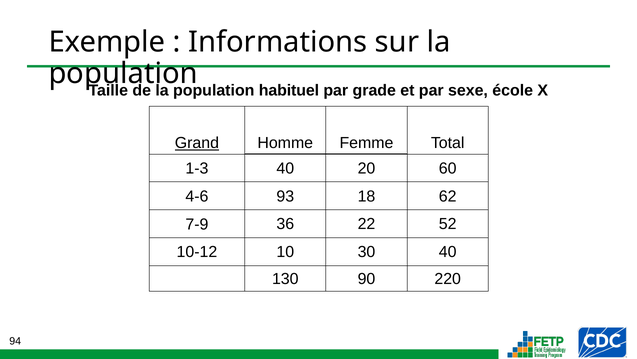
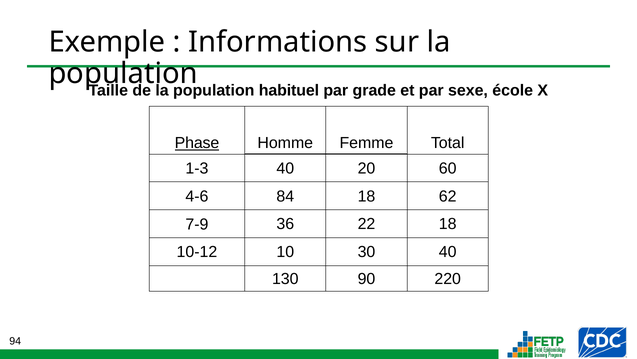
Grand: Grand -> Phase
93: 93 -> 84
22 52: 52 -> 18
